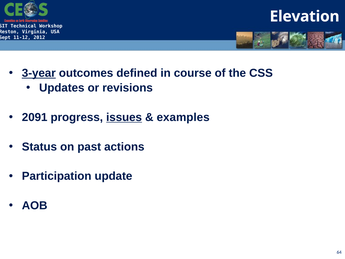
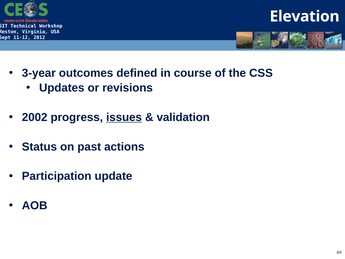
3-year underline: present -> none
2091: 2091 -> 2002
examples: examples -> validation
